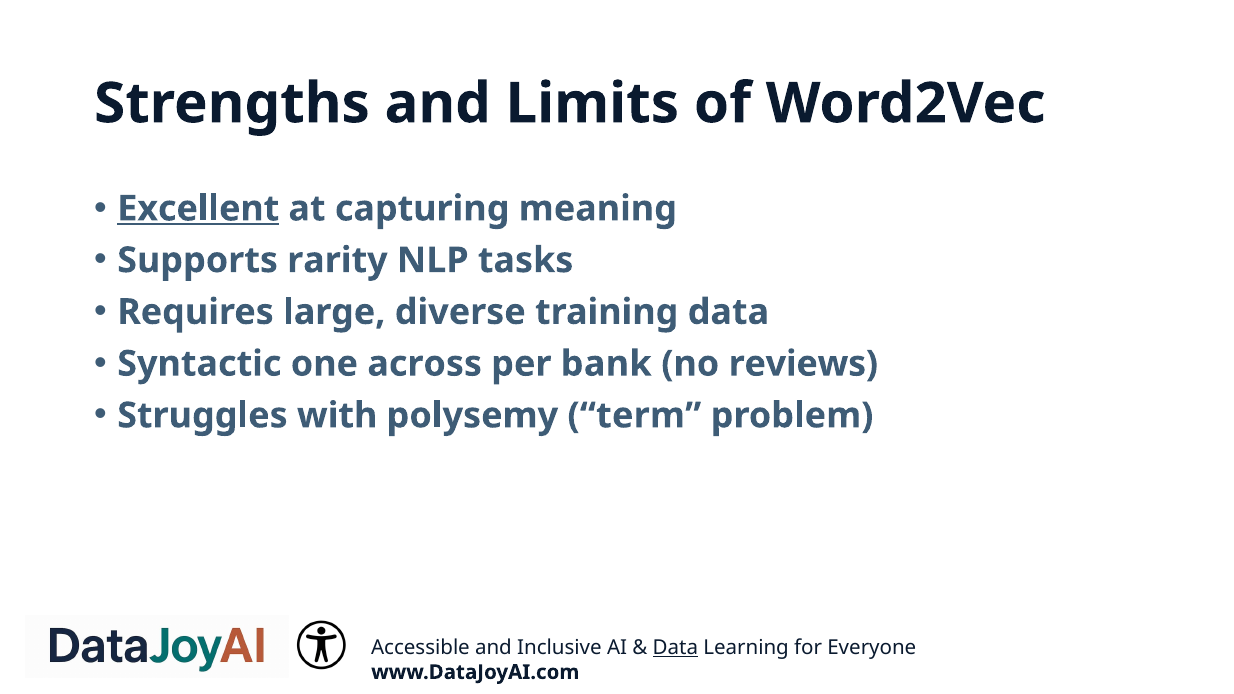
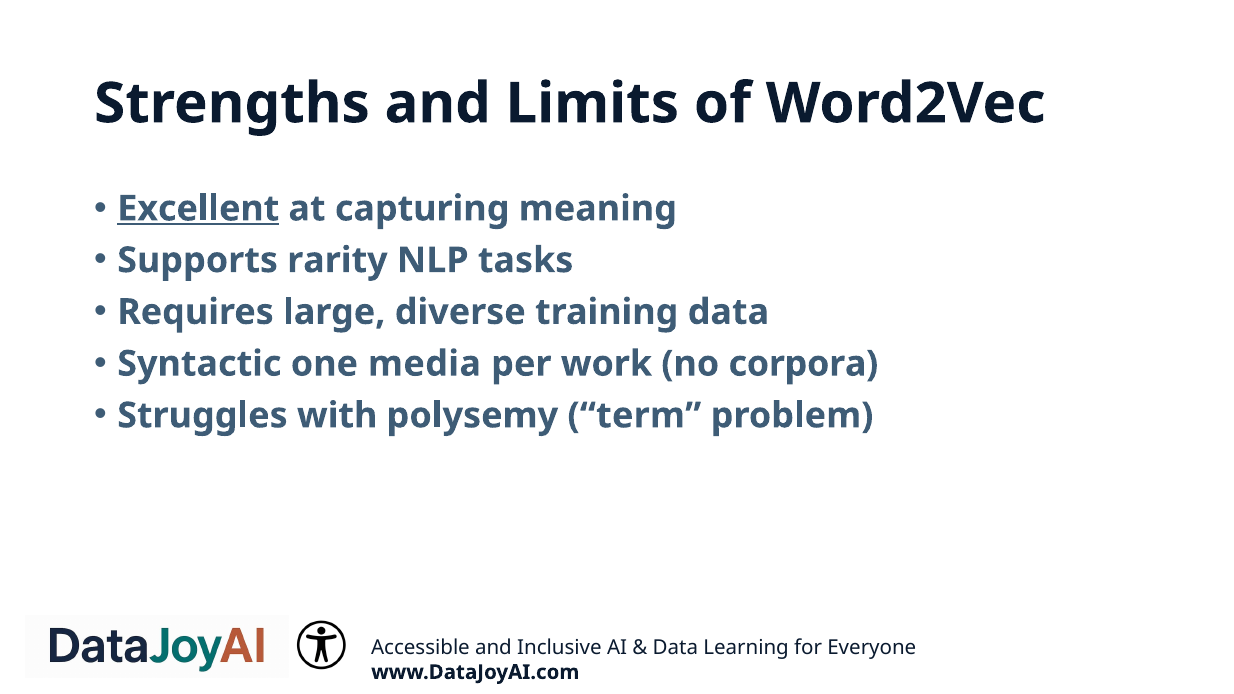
across: across -> media
bank: bank -> work
reviews: reviews -> corpora
Data at (675, 648) underline: present -> none
